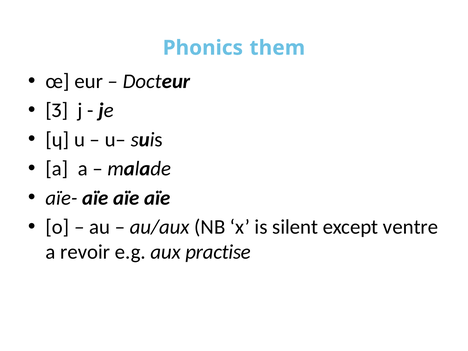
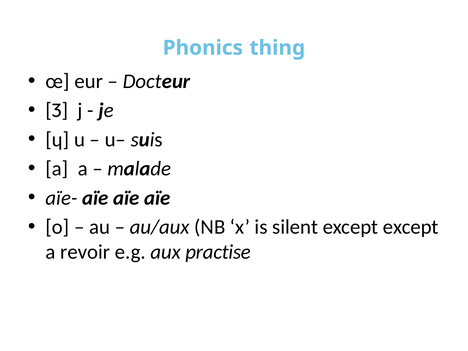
them: them -> thing
except ventre: ventre -> except
